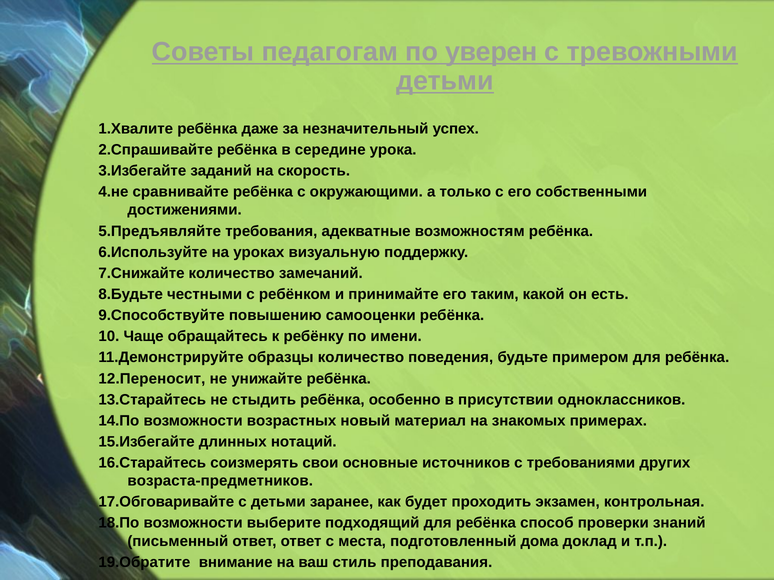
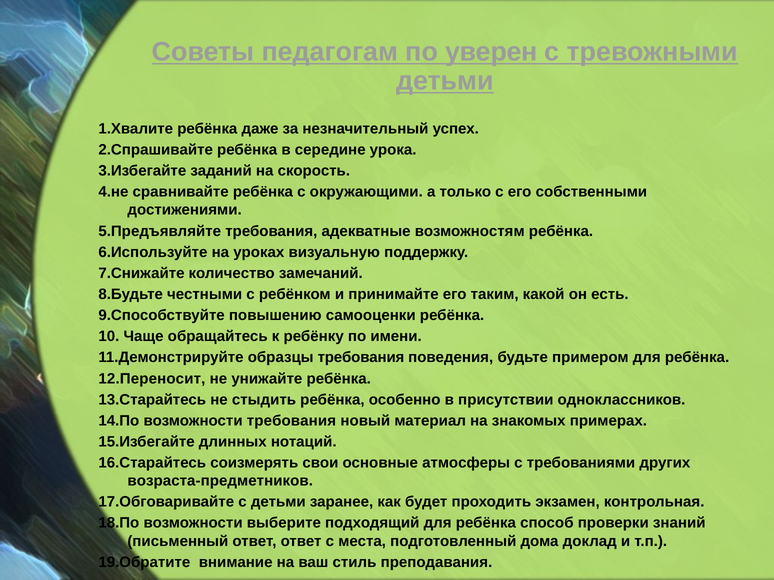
образцы количество: количество -> требования
возможности возрастных: возрастных -> требования
источников: источников -> атмосферы
